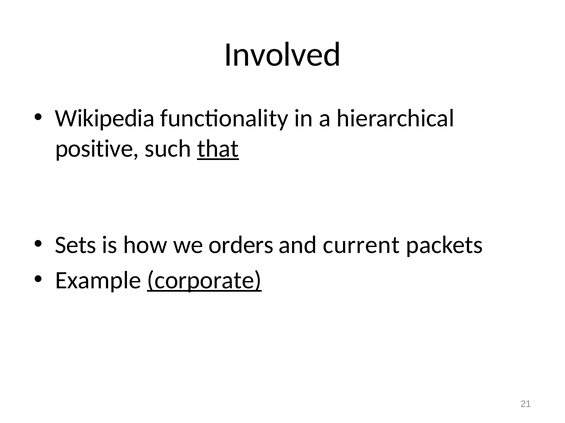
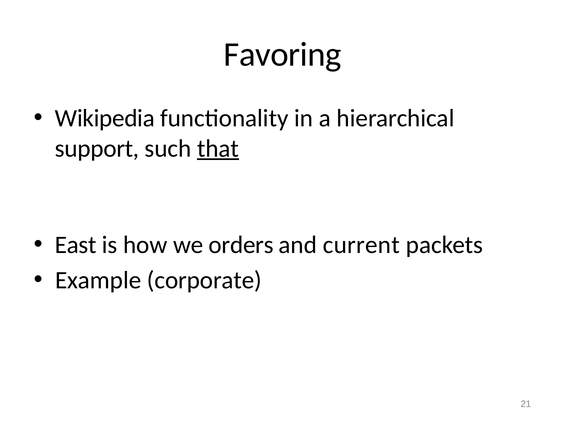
Involved: Involved -> Favoring
positive: positive -> support
Sets: Sets -> East
corporate underline: present -> none
